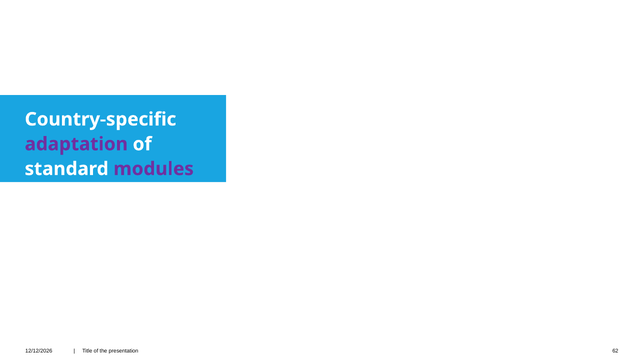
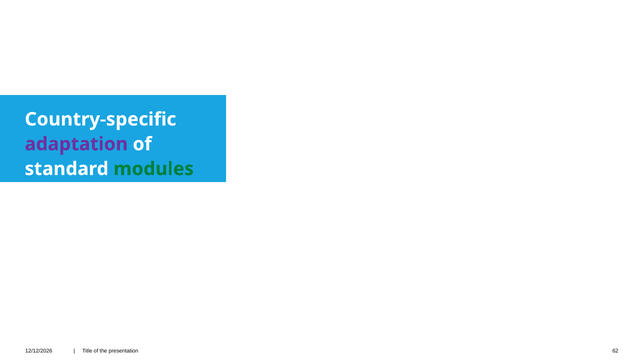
modules colour: purple -> green
